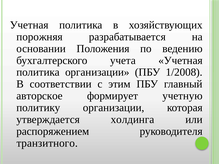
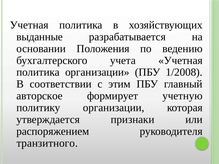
порожняя: порожняя -> выданные
холдинга: холдинга -> признаки
